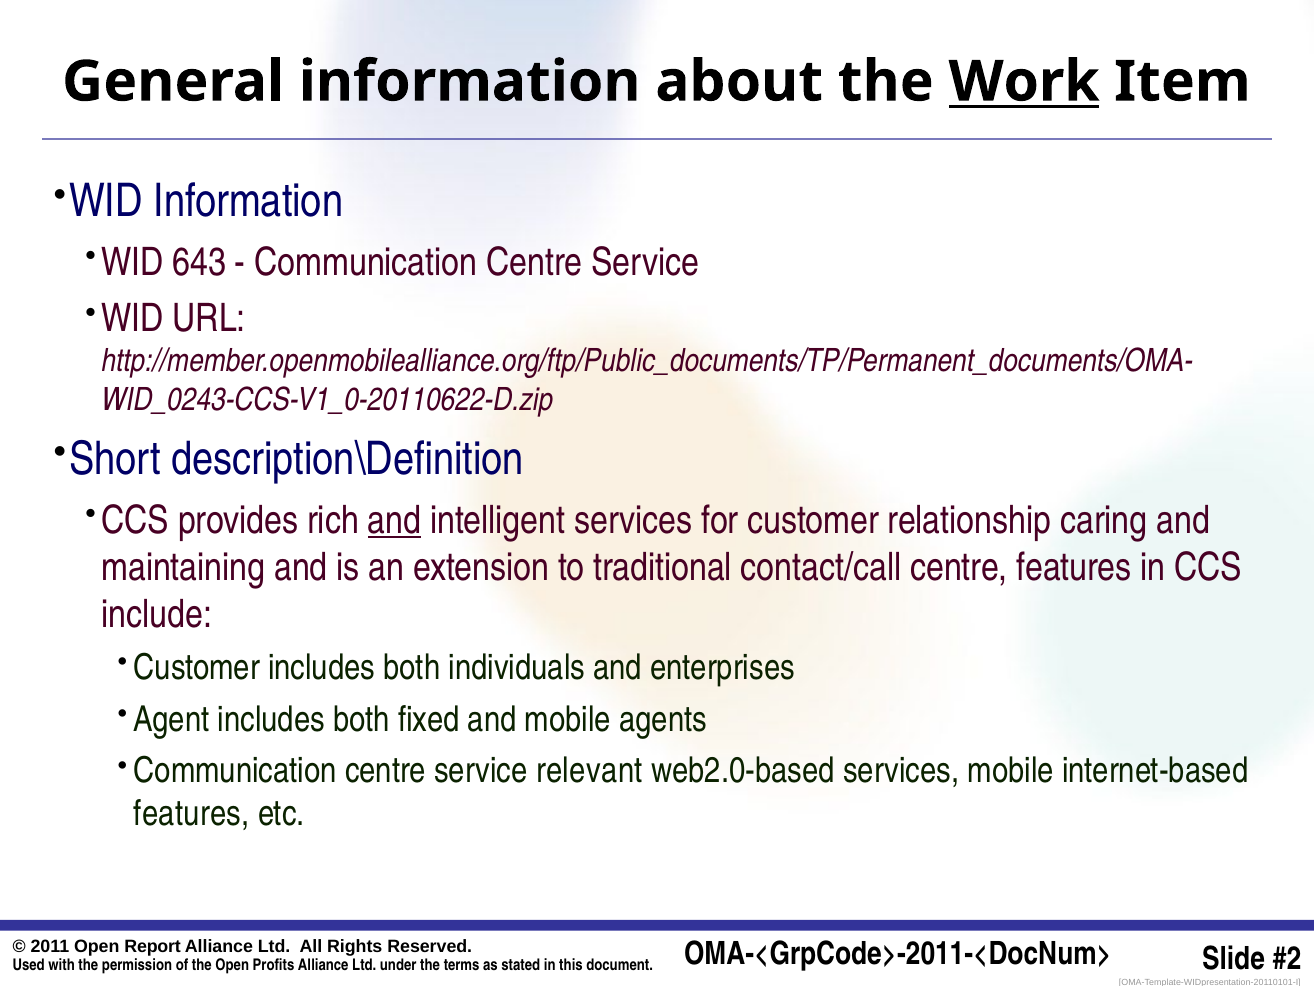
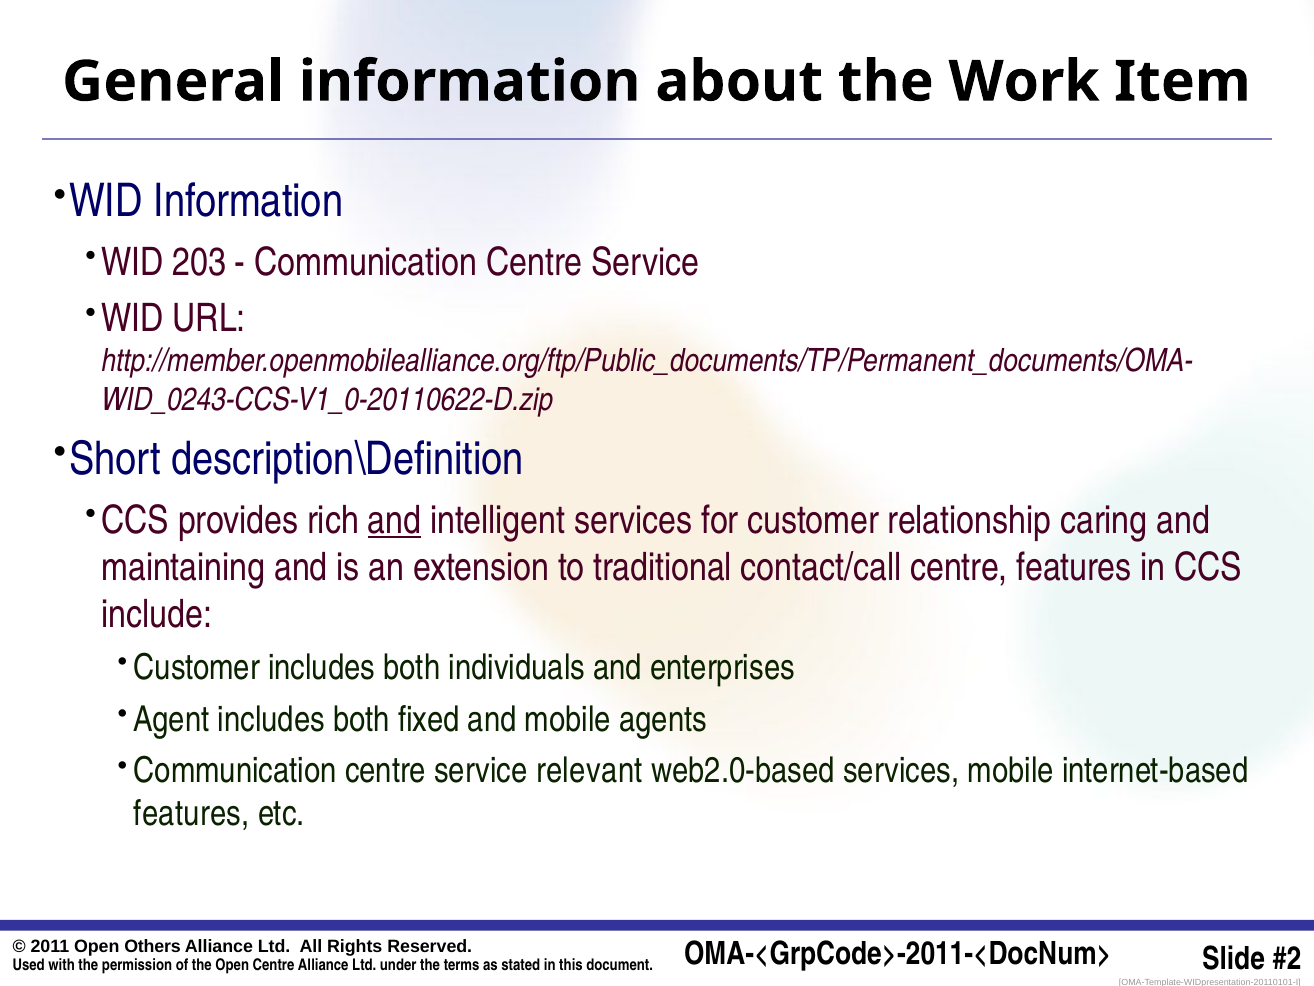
Work underline: present -> none
643: 643 -> 203
Report: Report -> Others
Profits at (273, 964): Profits -> Centre
